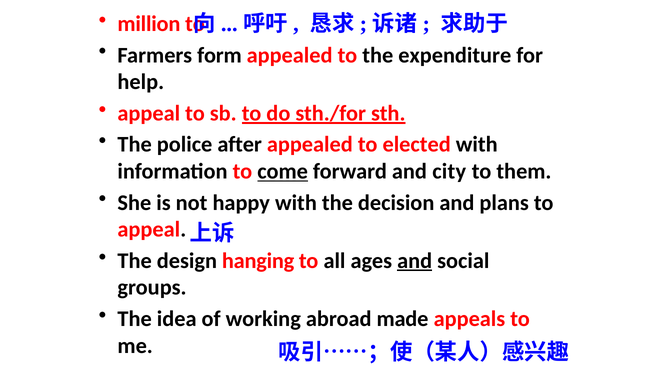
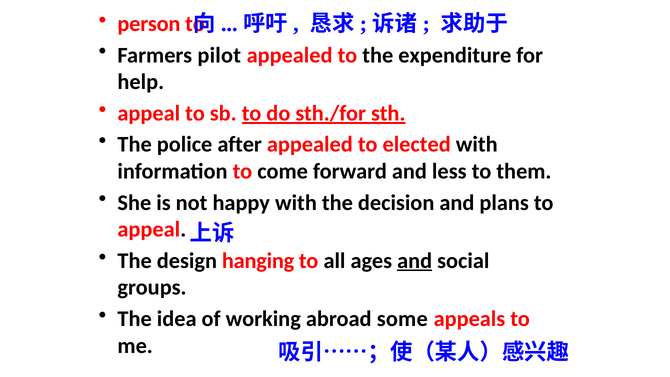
million: million -> person
form: form -> pilot
come underline: present -> none
city: city -> less
made: made -> some
